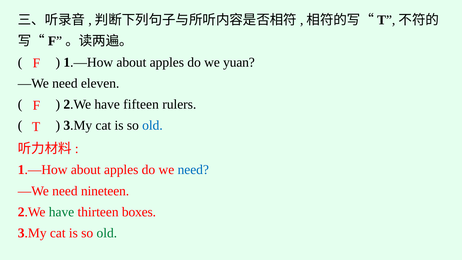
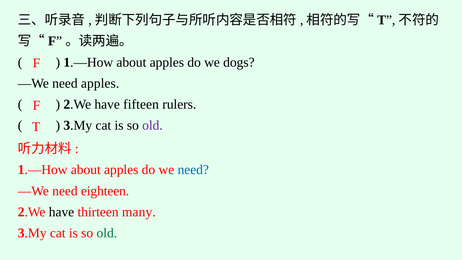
yuan: yuan -> dogs
need eleven: eleven -> apples
old at (152, 125) colour: blue -> purple
nineteen: nineteen -> eighteen
have at (62, 212) colour: green -> black
boxes: boxes -> many
